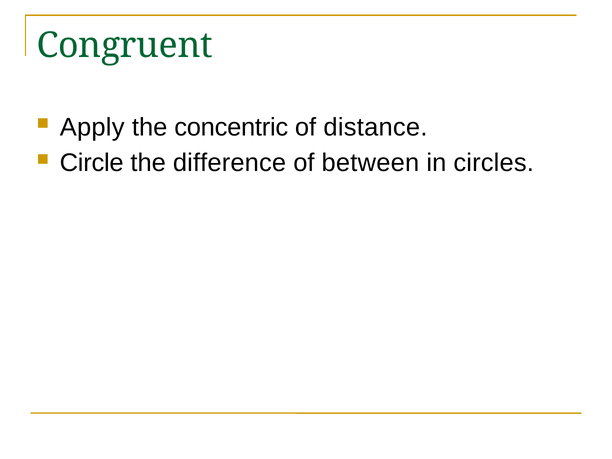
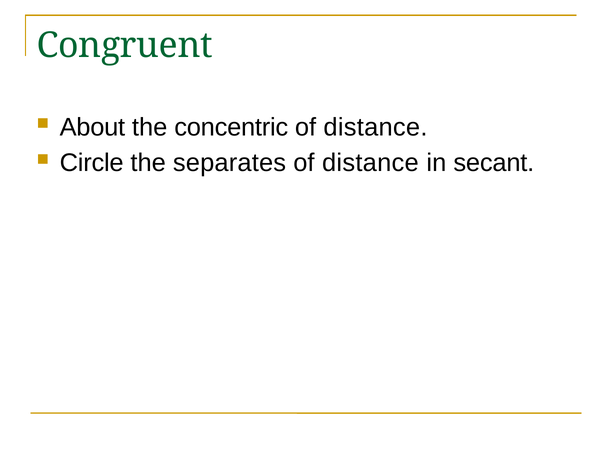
Apply: Apply -> About
difference: difference -> separates
between at (370, 163): between -> distance
circles: circles -> secant
